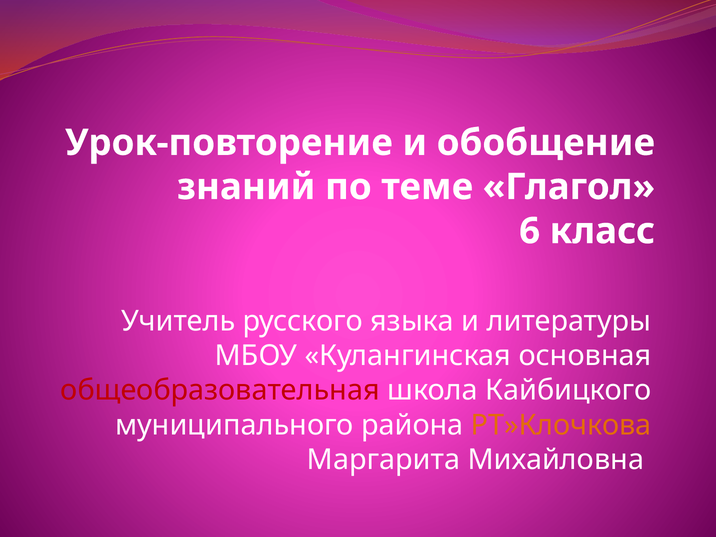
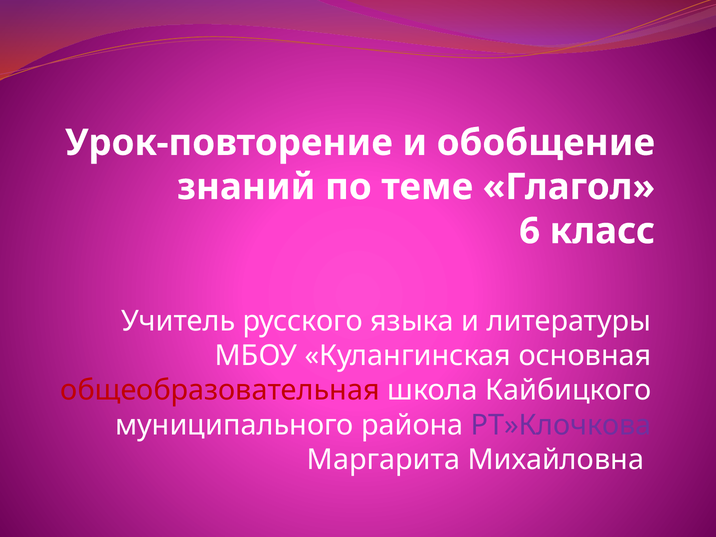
РТ»Клочкова colour: orange -> purple
